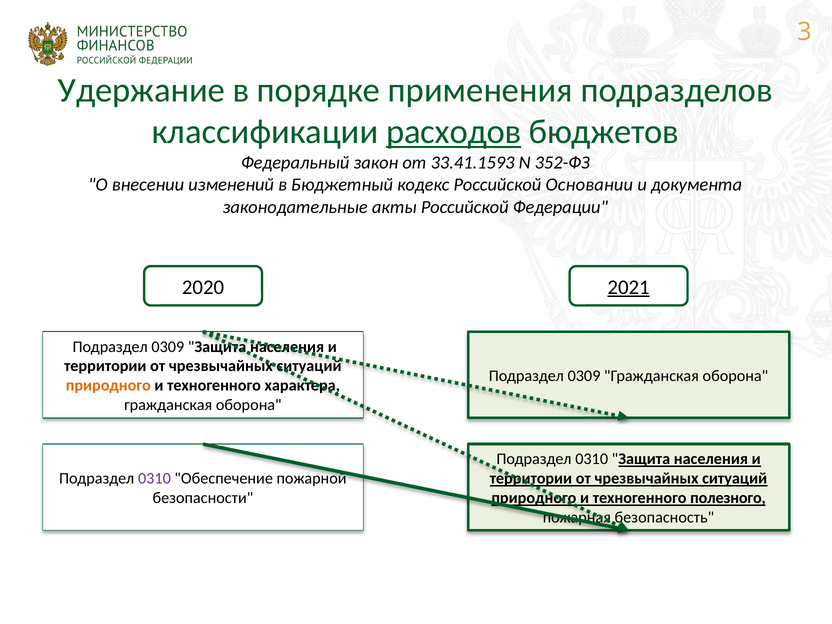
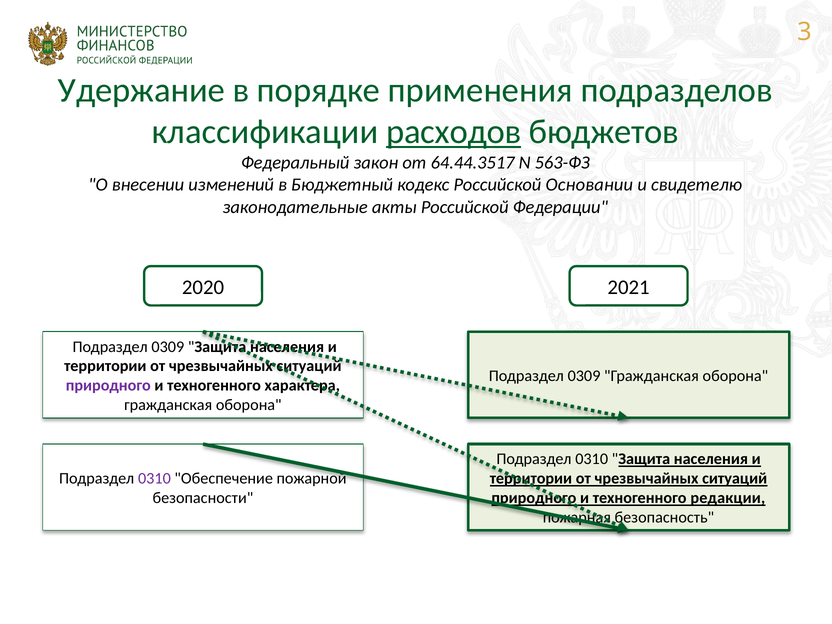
33.41.1593: 33.41.1593 -> 64.44.3517
352-ФЗ: 352-ФЗ -> 563-ФЗ
документа: документа -> свидетелю
2021 underline: present -> none
природного at (108, 386) colour: orange -> purple
полезного: полезного -> редакции
